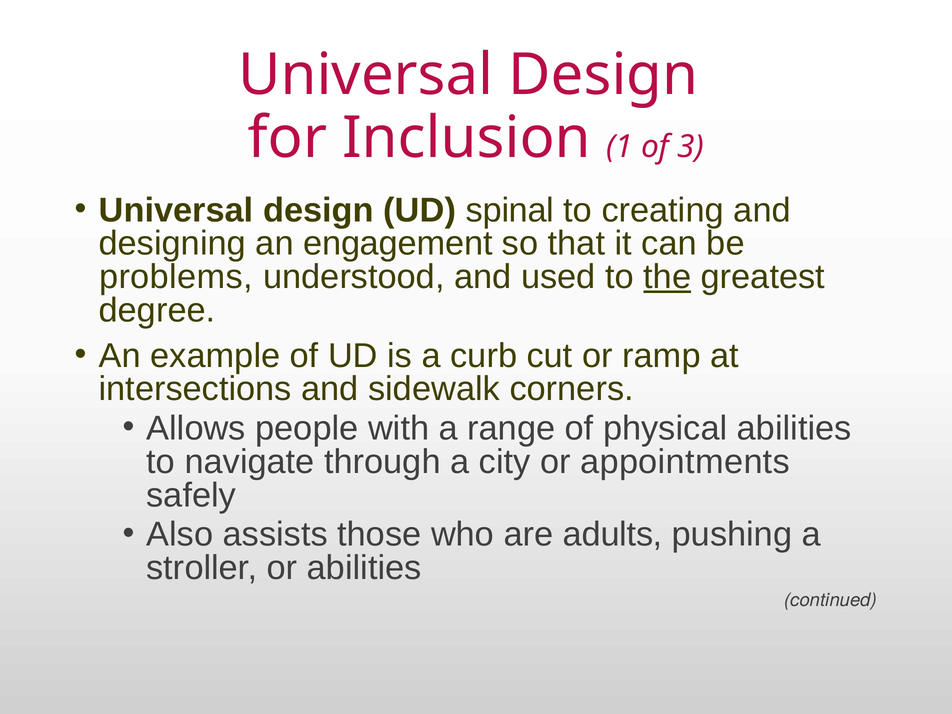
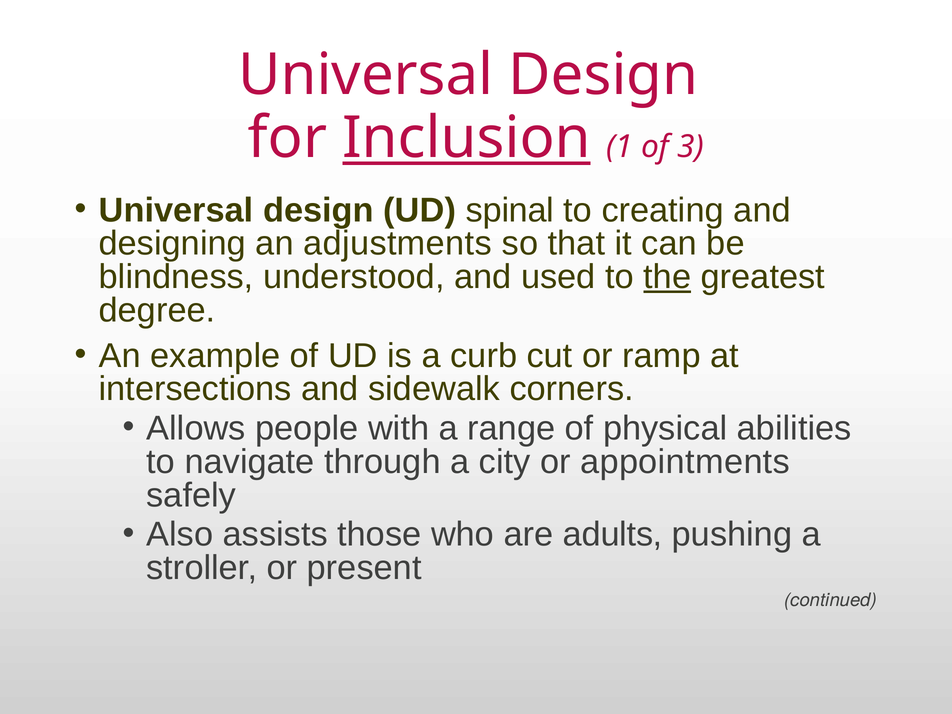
Inclusion underline: none -> present
engagement: engagement -> adjustments
problems: problems -> blindness
or abilities: abilities -> present
